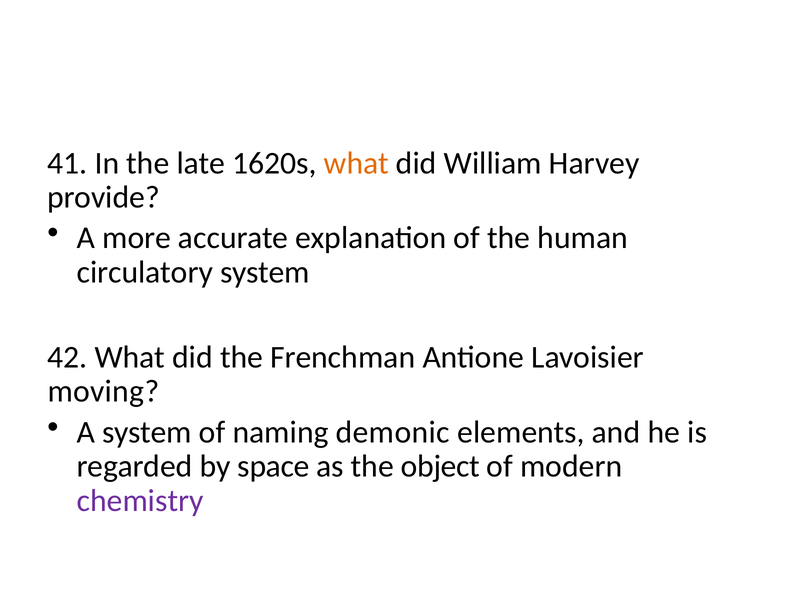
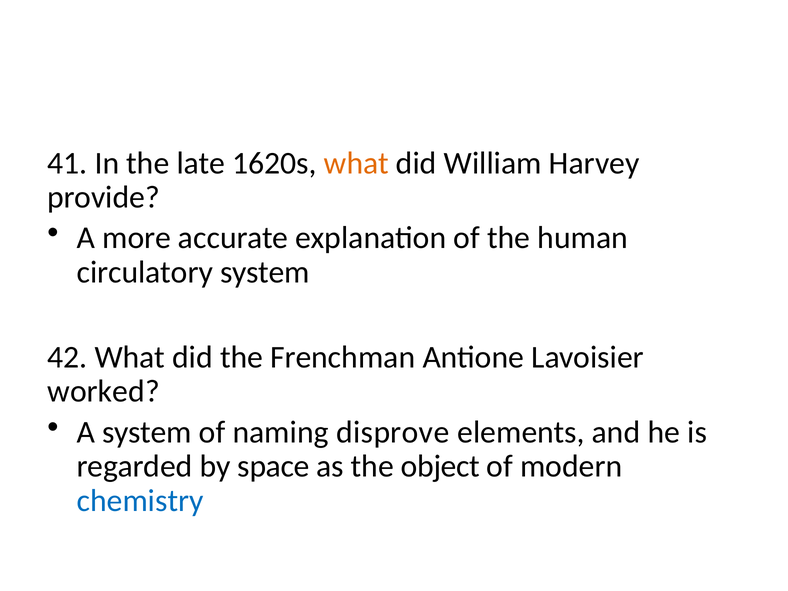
moving: moving -> worked
demonic: demonic -> disprove
chemistry colour: purple -> blue
